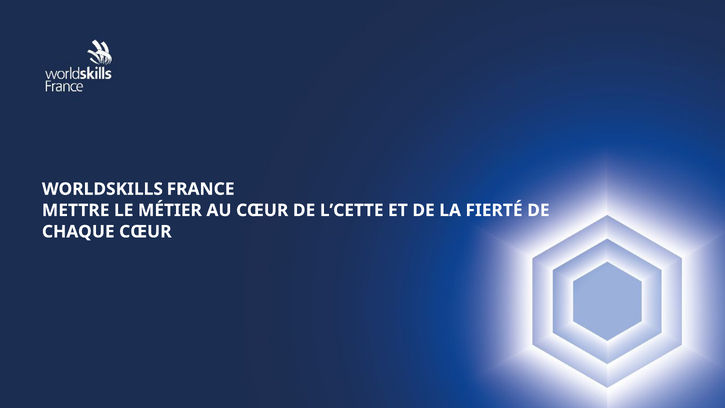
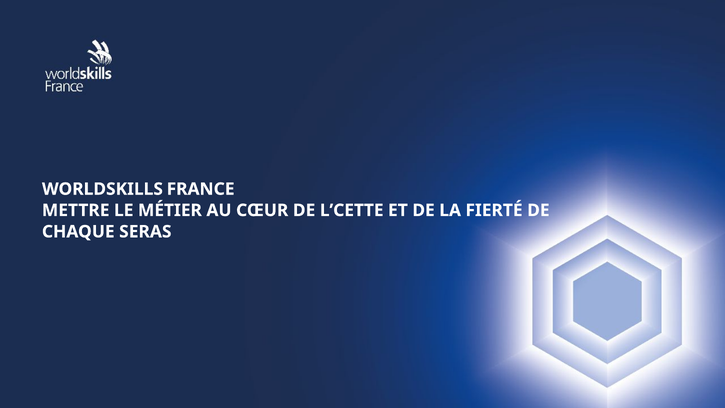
CHAQUE CŒUR: CŒUR -> SERAS
